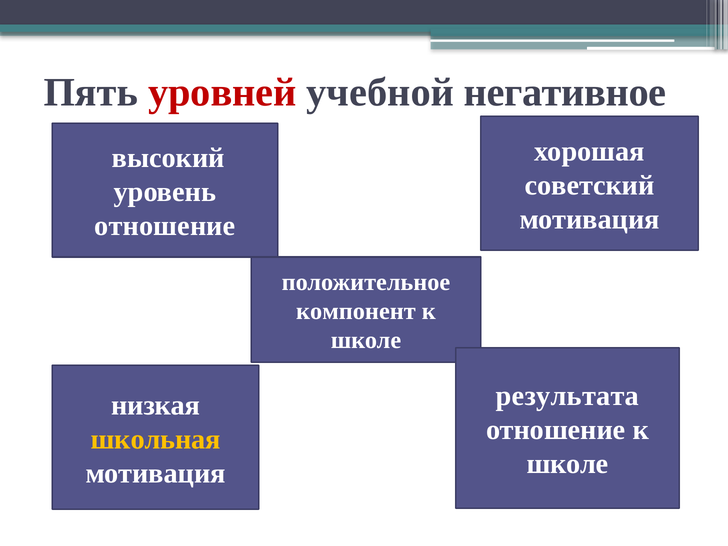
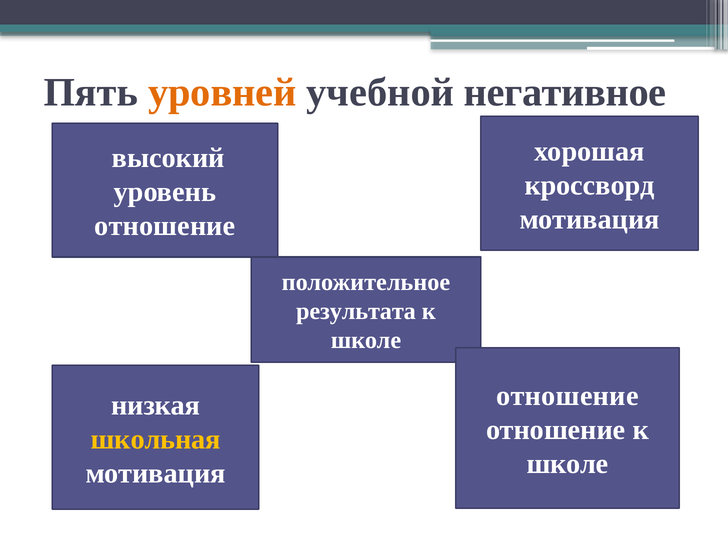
уровней colour: red -> orange
советский: советский -> кроссворд
компонент: компонент -> результата
результата at (567, 396): результата -> отношение
